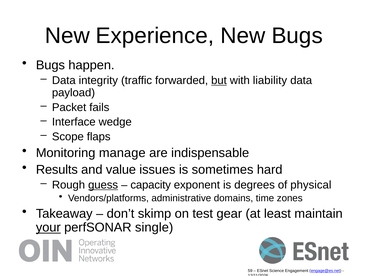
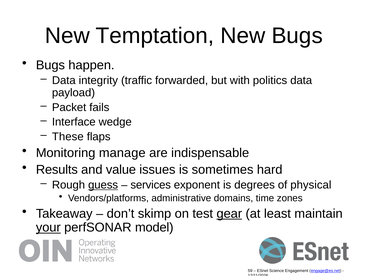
Experience: Experience -> Temptation
but underline: present -> none
liability: liability -> politics
Scope: Scope -> These
capacity: capacity -> services
gear underline: none -> present
single: single -> model
